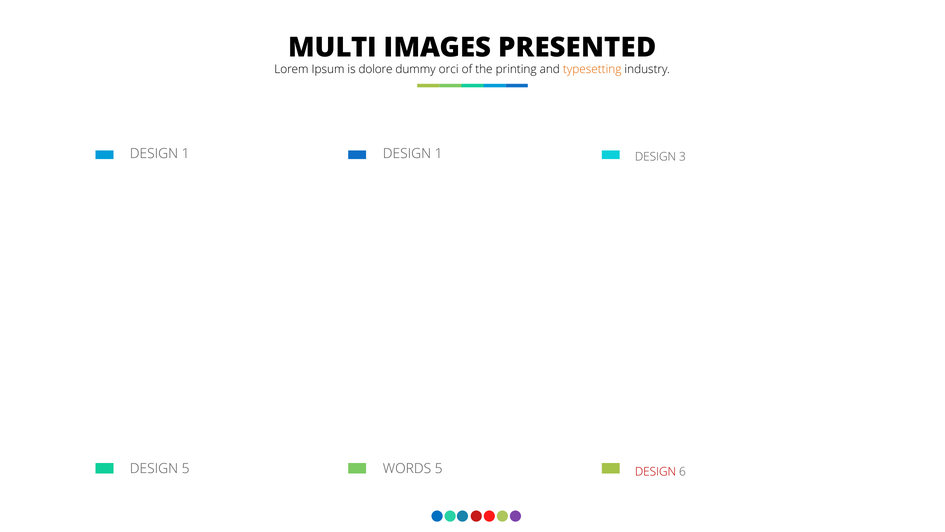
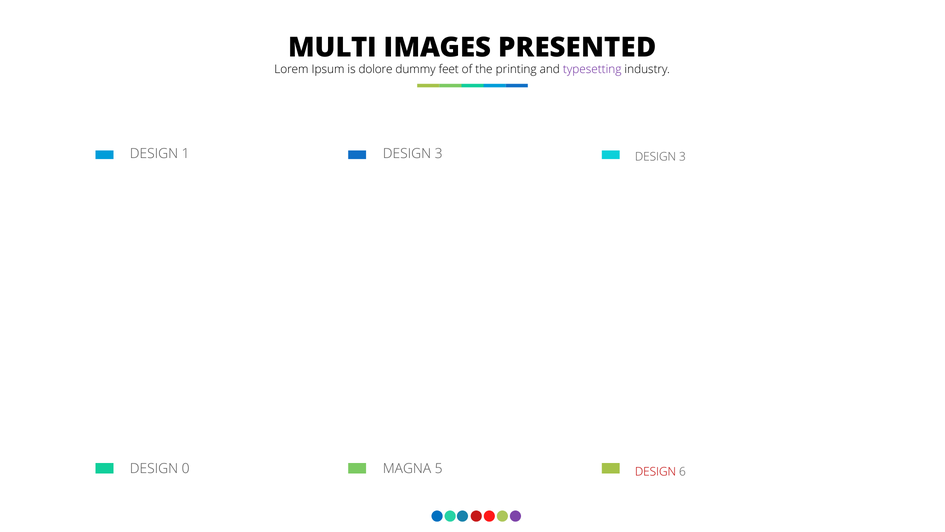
orci: orci -> feet
typesetting colour: orange -> purple
1 at (439, 153): 1 -> 3
DESIGN 5: 5 -> 0
WORDS: WORDS -> MAGNA
